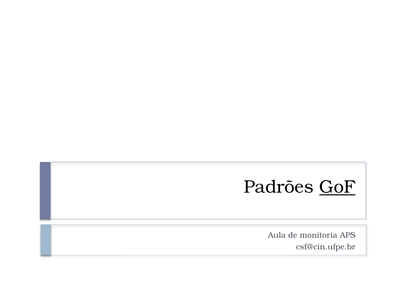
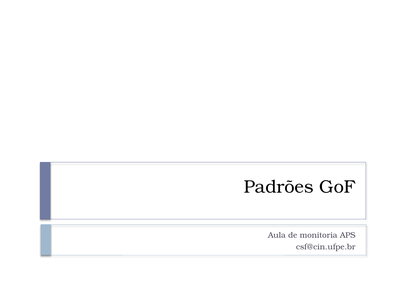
GoF underline: present -> none
